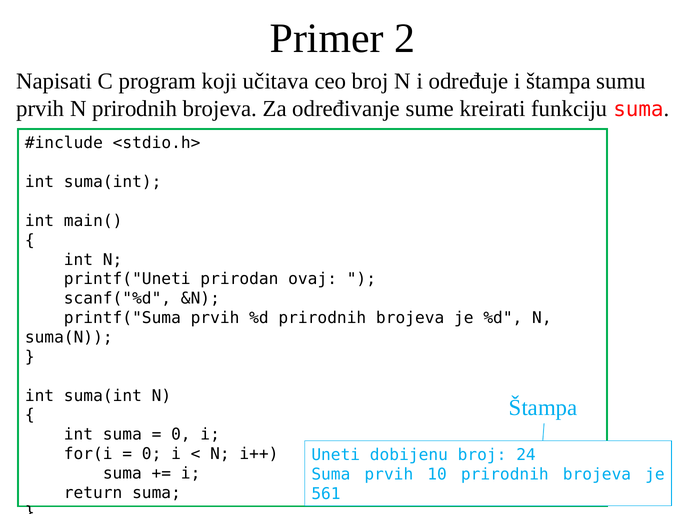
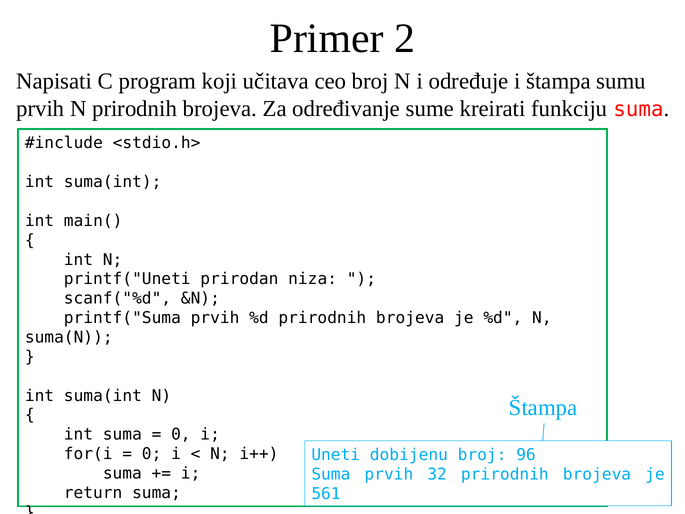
ovaj: ovaj -> niza
24: 24 -> 96
10: 10 -> 32
